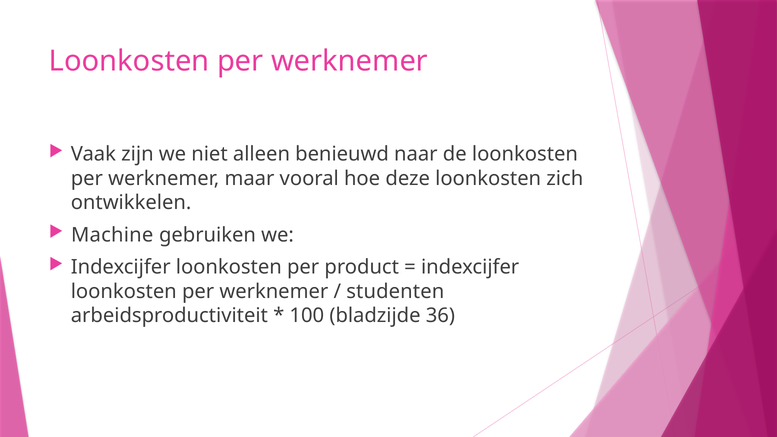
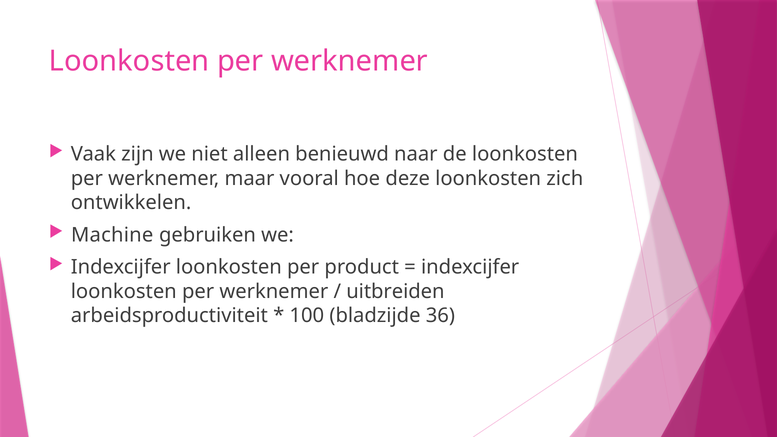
studenten: studenten -> uitbreiden
